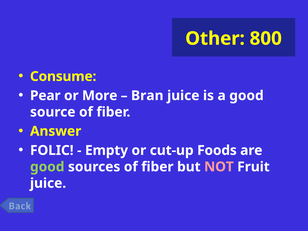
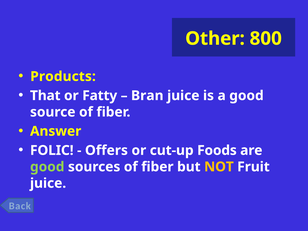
Consume: Consume -> Products
Pear: Pear -> That
More: More -> Fatty
Empty: Empty -> Offers
NOT colour: pink -> yellow
